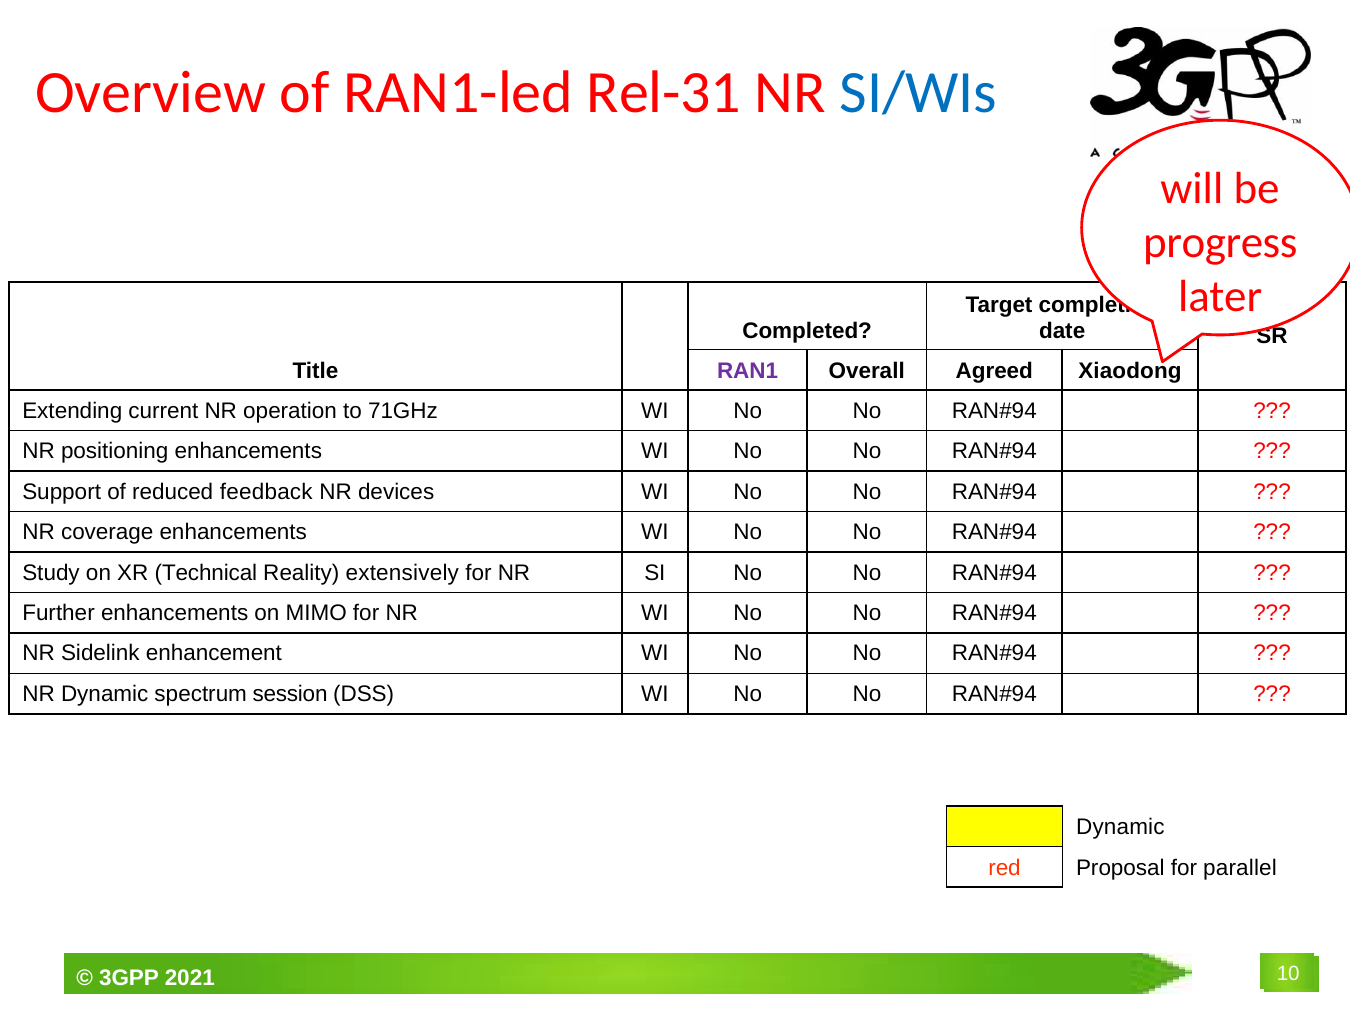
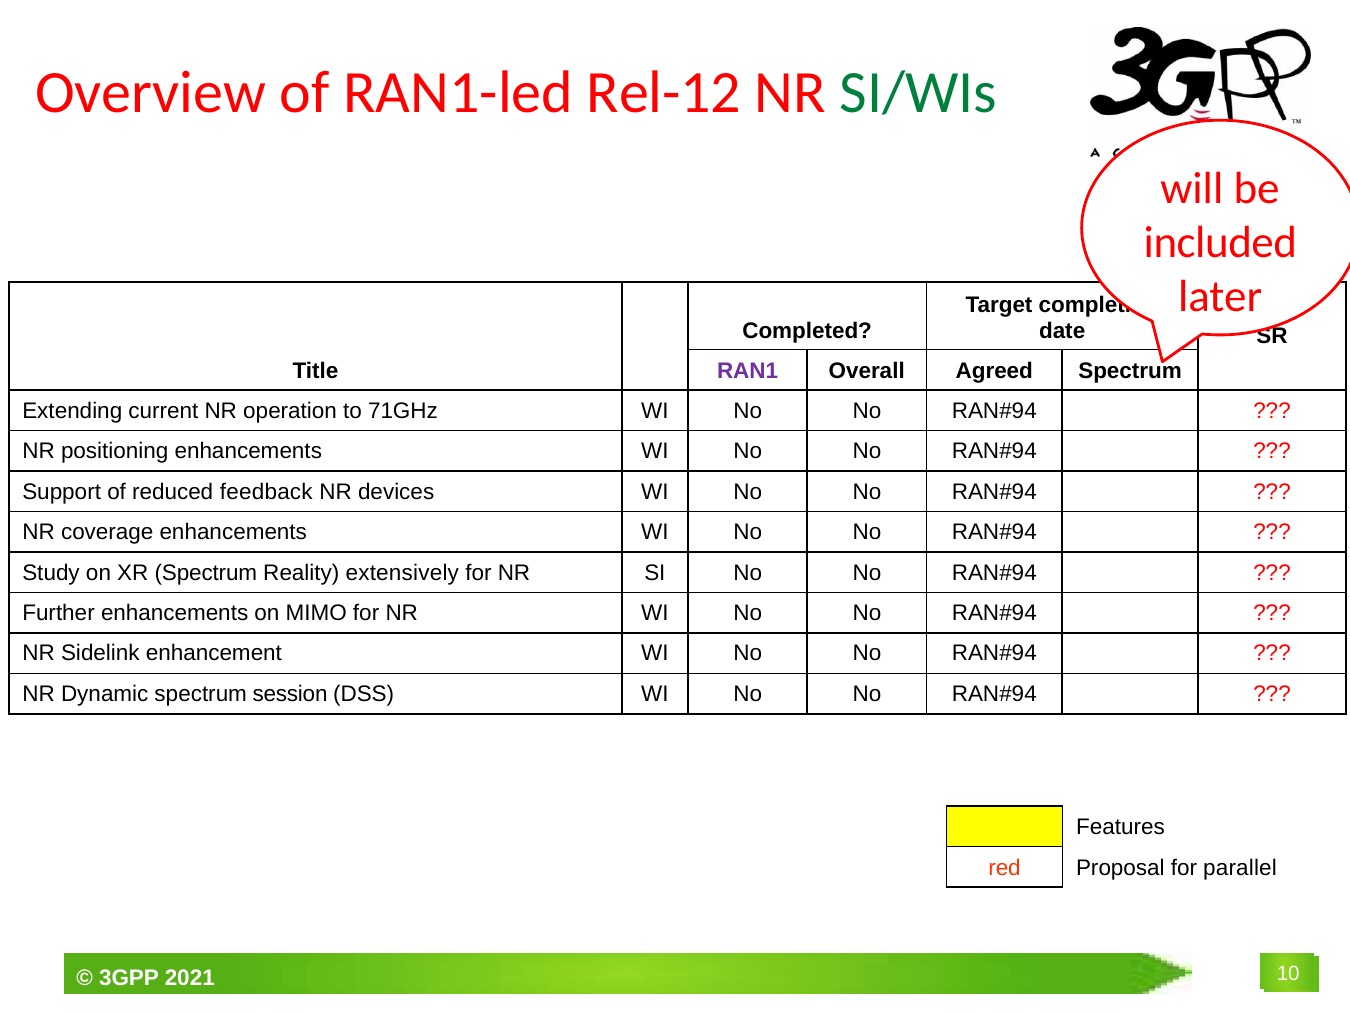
Rel-31: Rel-31 -> Rel-12
SI/WIs colour: blue -> green
progress: progress -> included
Agreed Xiaodong: Xiaodong -> Spectrum
XR Technical: Technical -> Spectrum
Dynamic at (1120, 827): Dynamic -> Features
